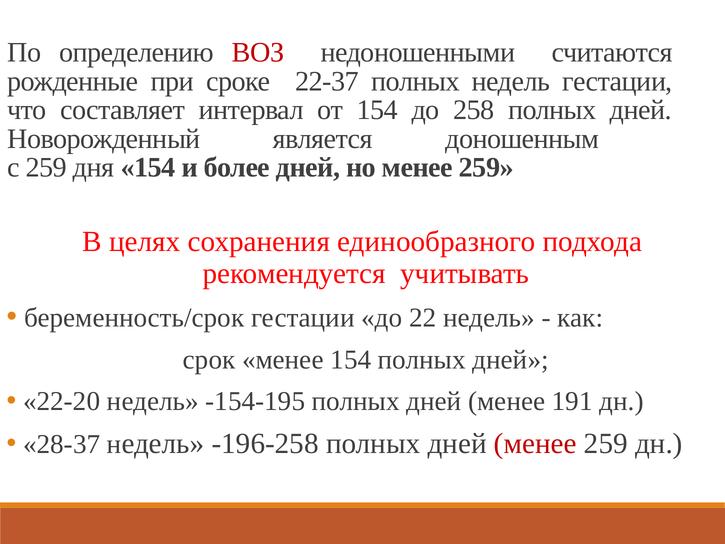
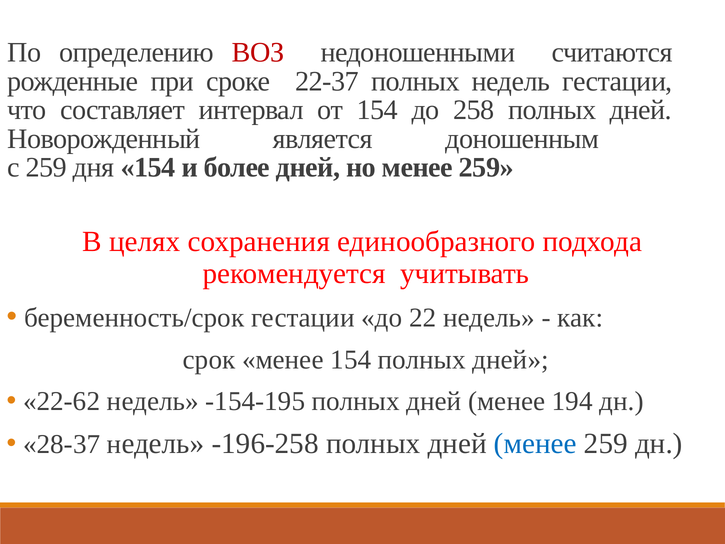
22-20: 22-20 -> 22-62
191: 191 -> 194
менее at (535, 443) colour: red -> blue
